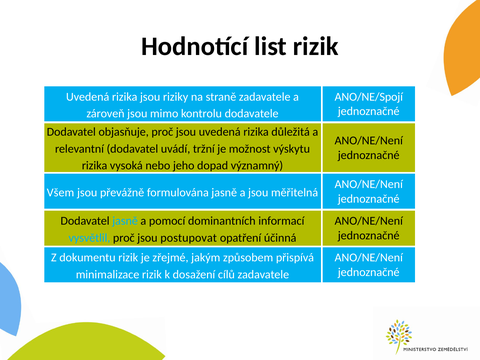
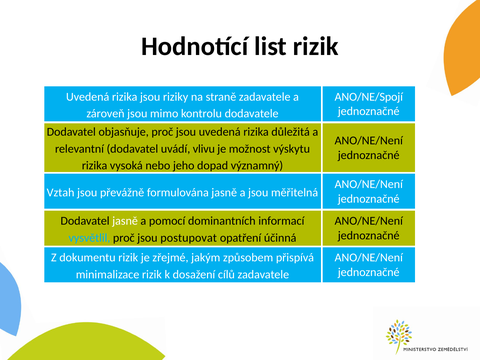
tržní: tržní -> vlivu
Všem: Všem -> Vztah
jasně at (125, 221) colour: light blue -> white
